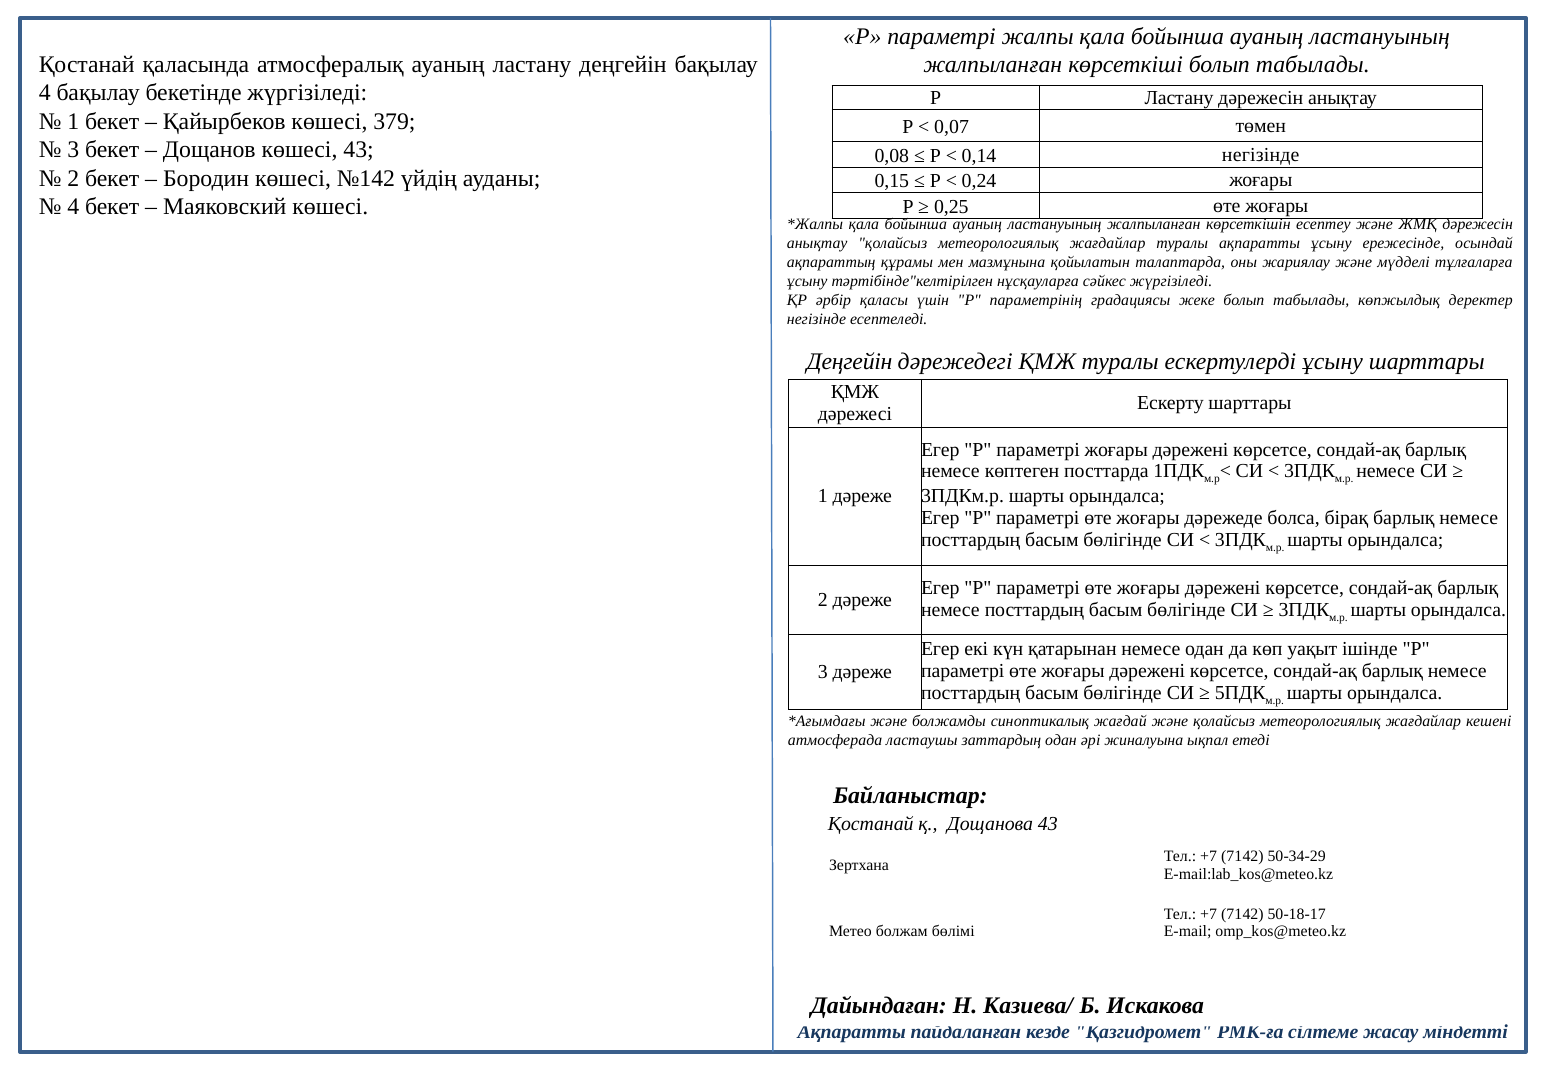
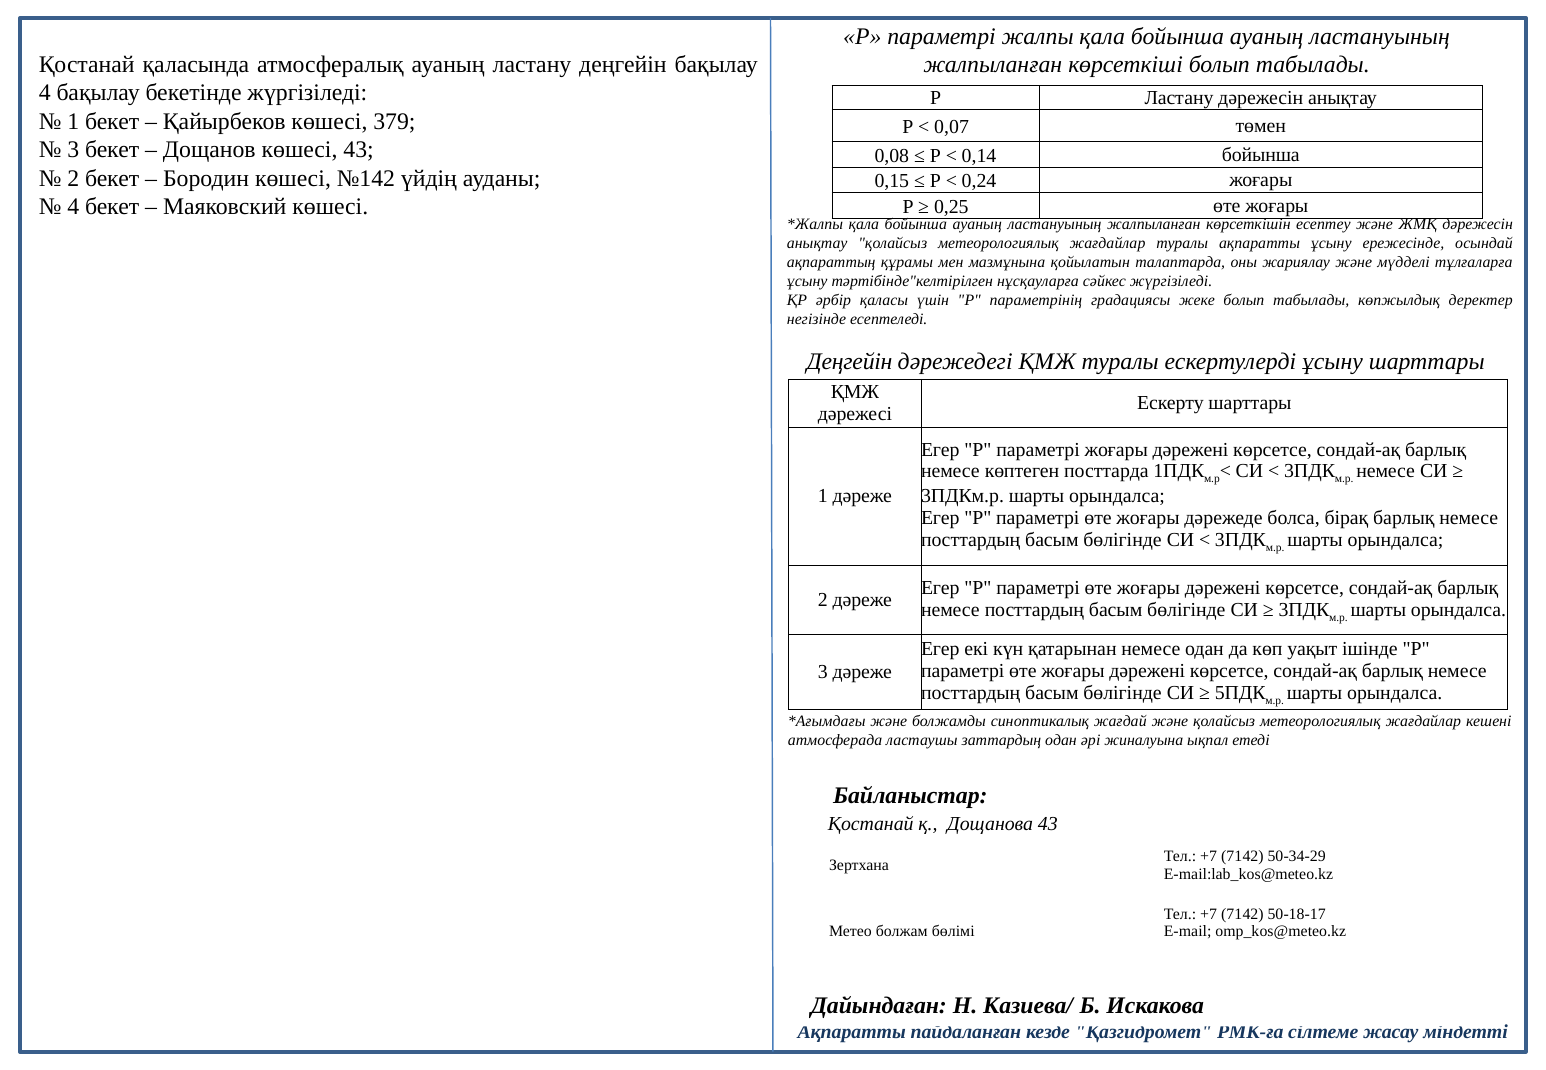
0,14 негізінде: негізінде -> бойынша
